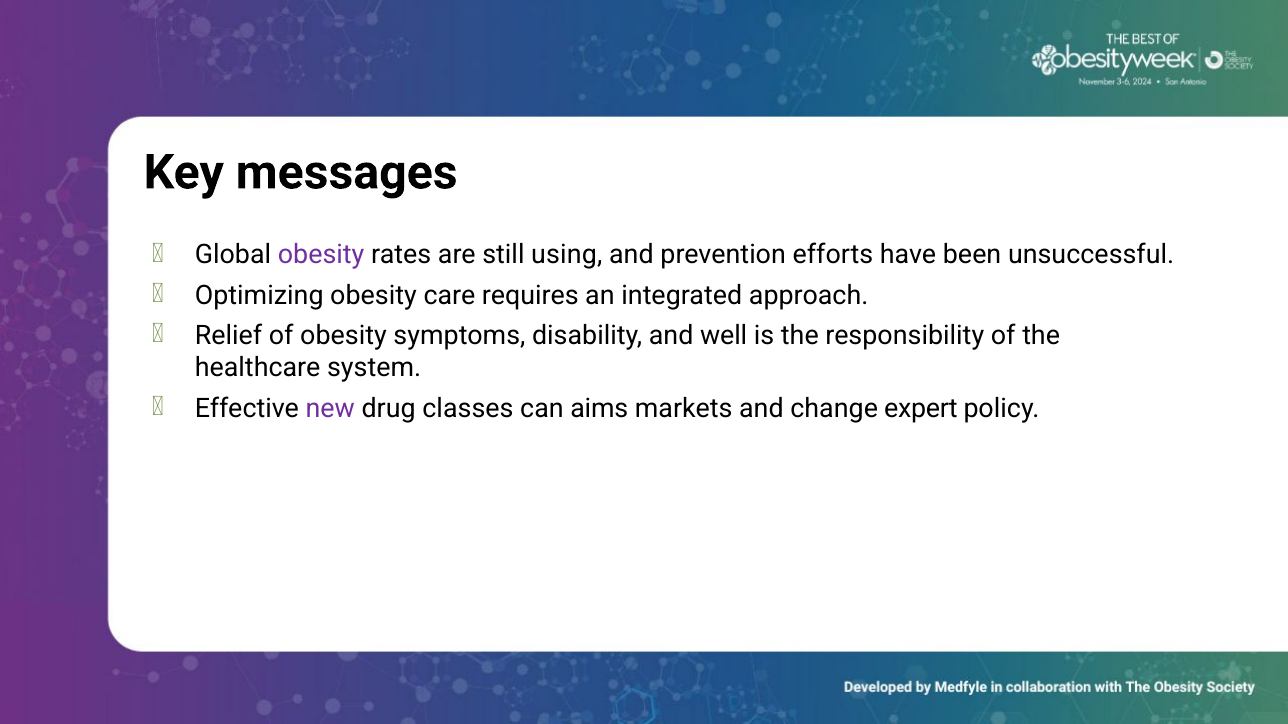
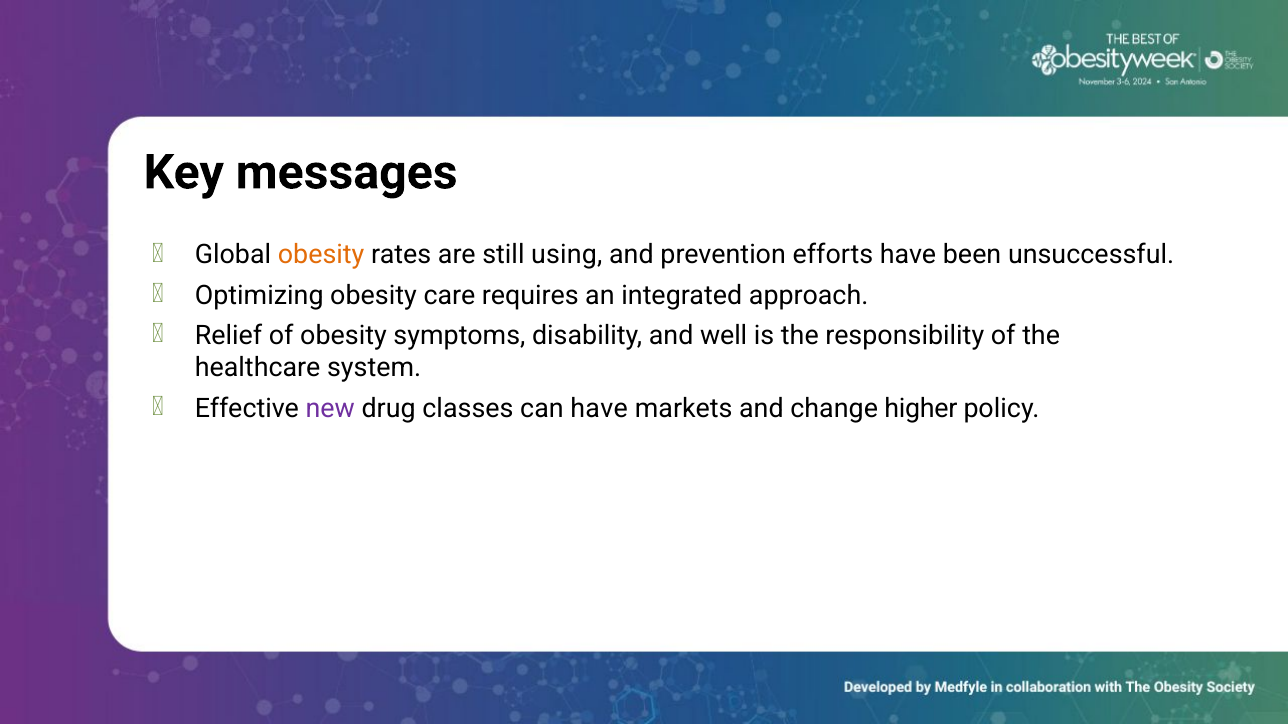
obesity at (321, 255) colour: purple -> orange
can aims: aims -> have
expert: expert -> higher
